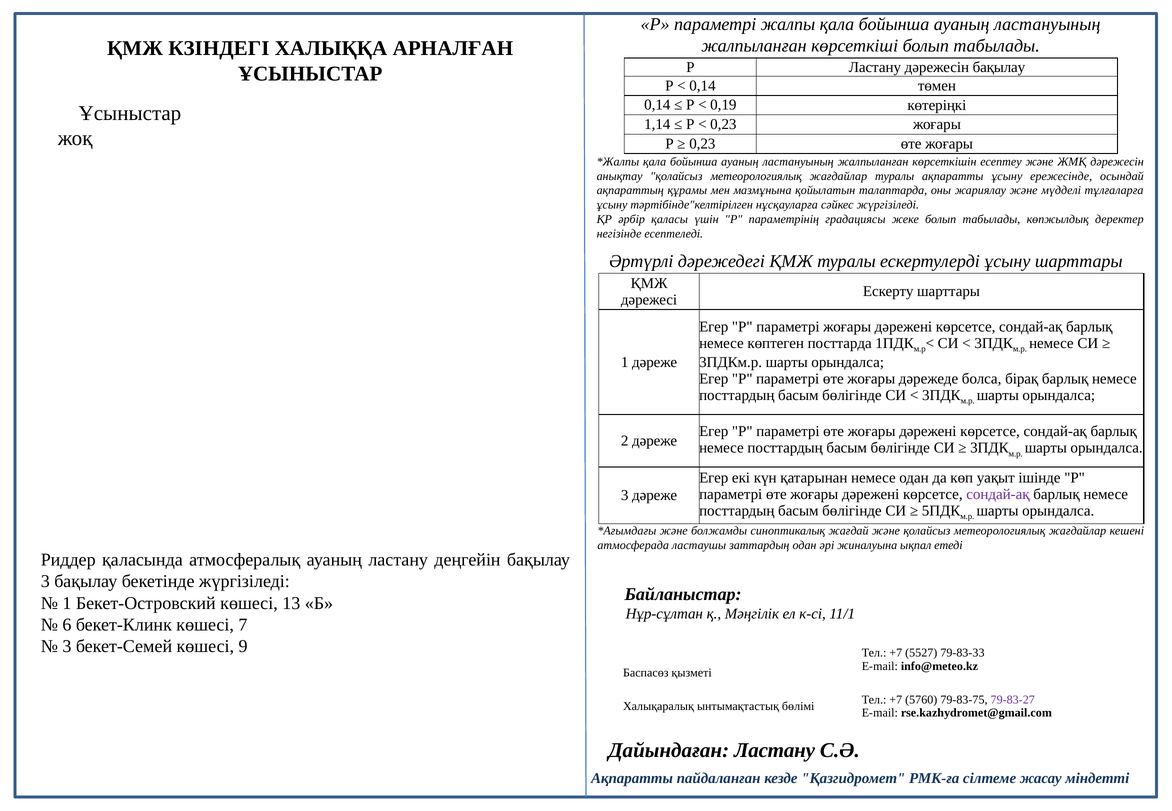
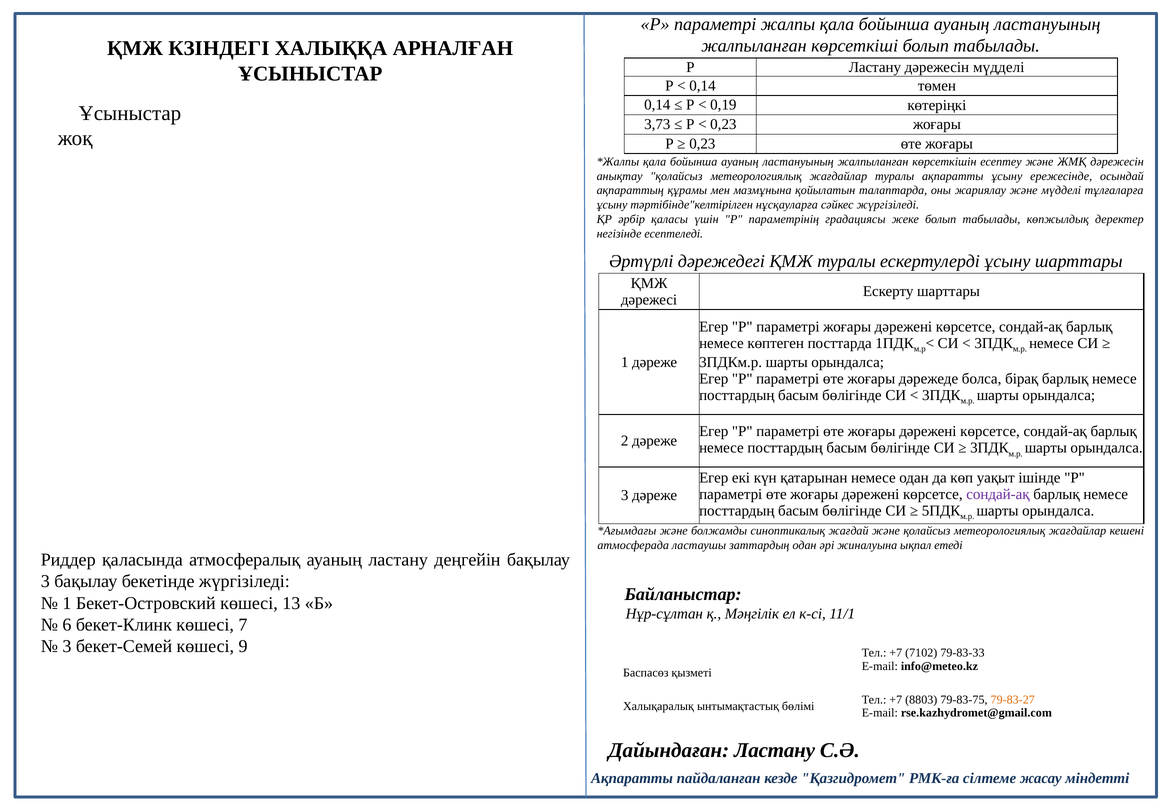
дәрежесін бақылау: бақылау -> мүдделі
1,14: 1,14 -> 3,73
5527: 5527 -> 7102
5760: 5760 -> 8803
79-83-27 colour: purple -> orange
